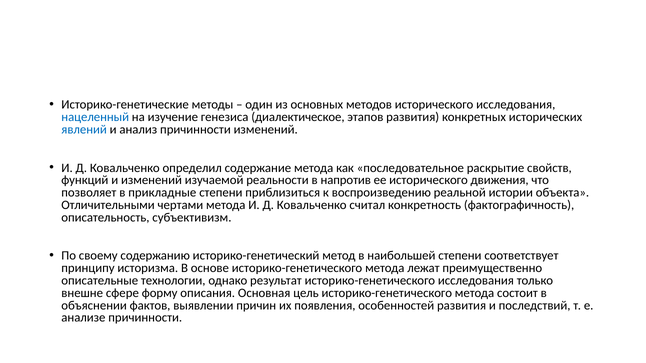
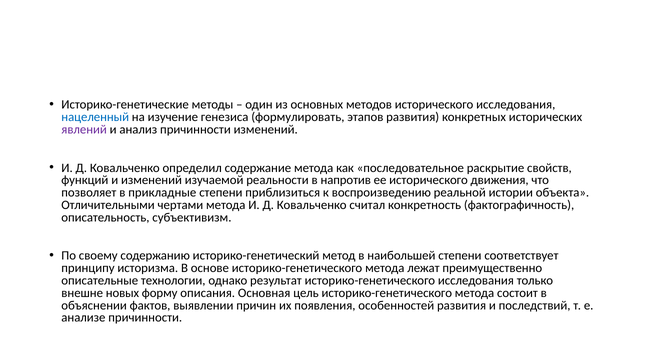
диалектическое: диалектическое -> формулировать
явлений colour: blue -> purple
сфере: сфере -> новых
